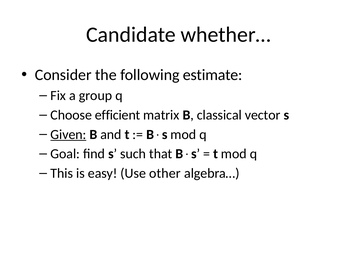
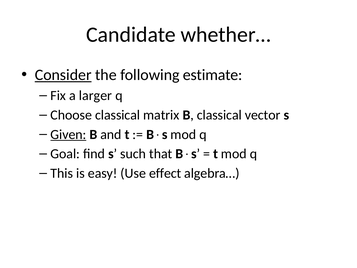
Consider underline: none -> present
group: group -> larger
Choose efficient: efficient -> classical
other: other -> effect
